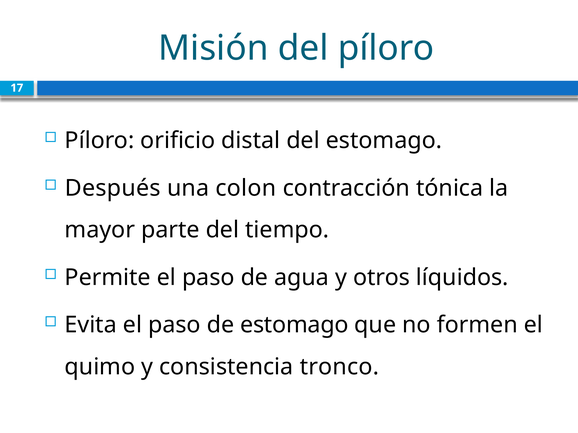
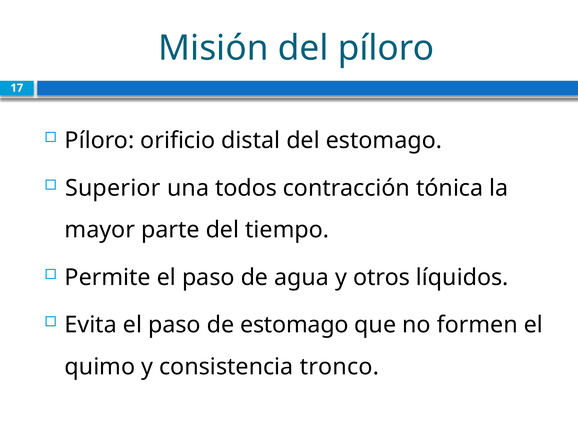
Después: Después -> Superior
colon: colon -> todos
